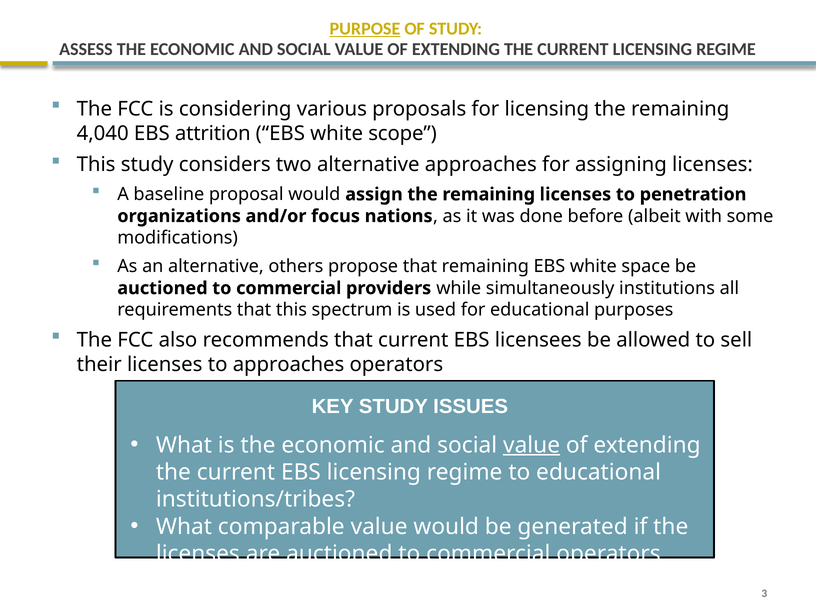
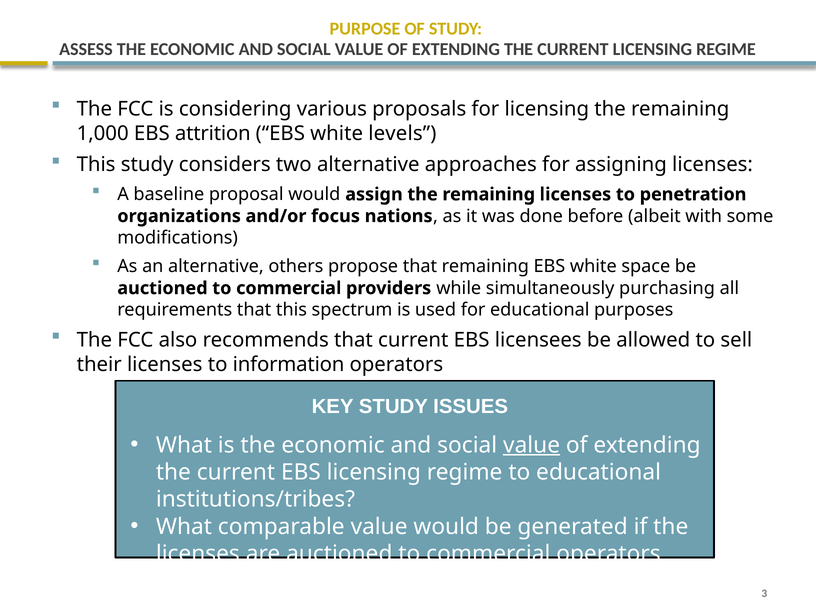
PURPOSE underline: present -> none
4,040: 4,040 -> 1,000
scope: scope -> levels
institutions: institutions -> purchasing
to approaches: approaches -> information
